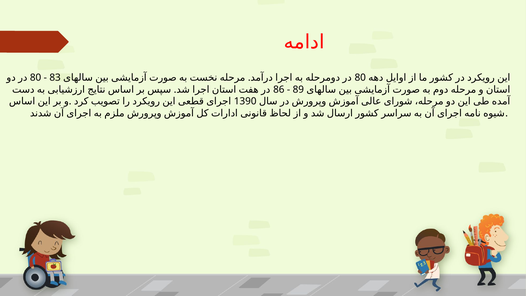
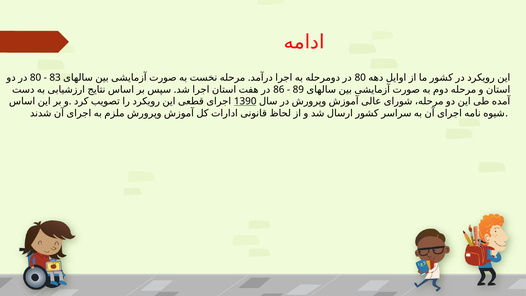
1390 underline: none -> present
